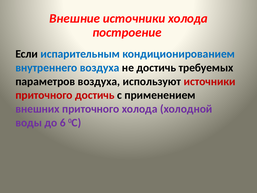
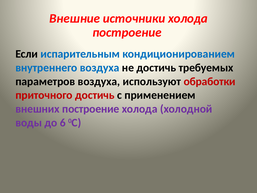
используют источники: источники -> обработки
внешних приточного: приточного -> построение
